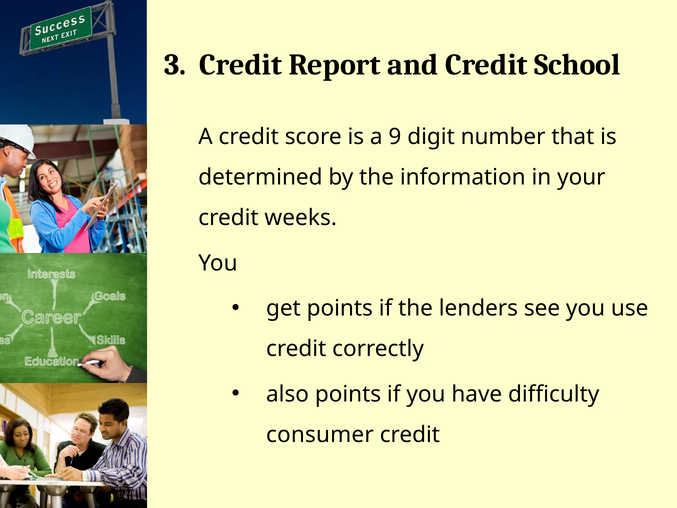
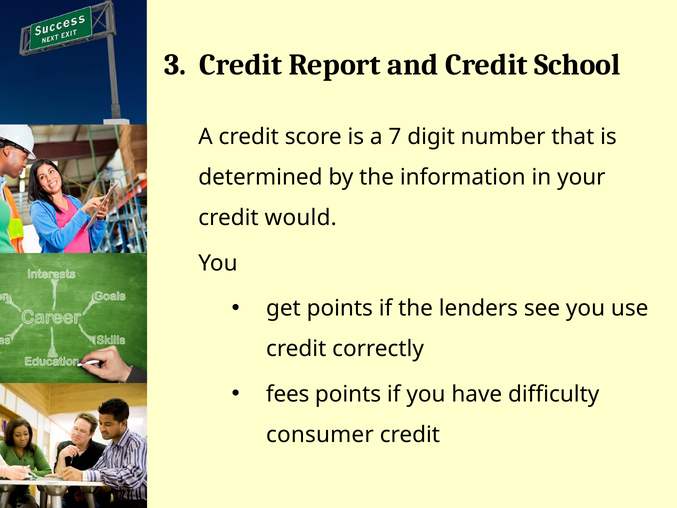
9: 9 -> 7
weeks: weeks -> would
also: also -> fees
